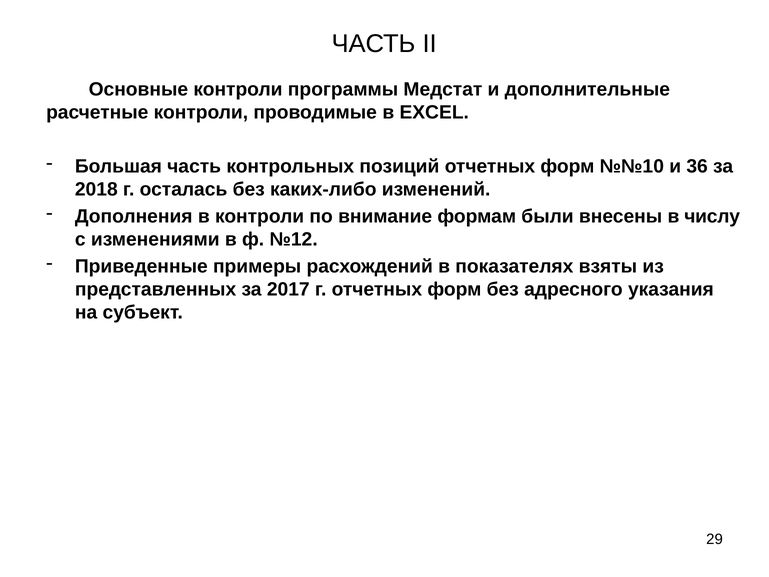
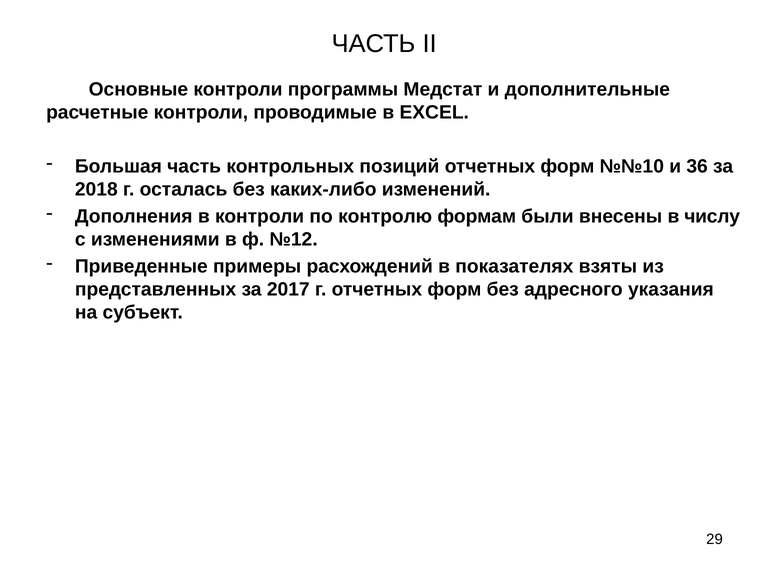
внимание: внимание -> контролю
